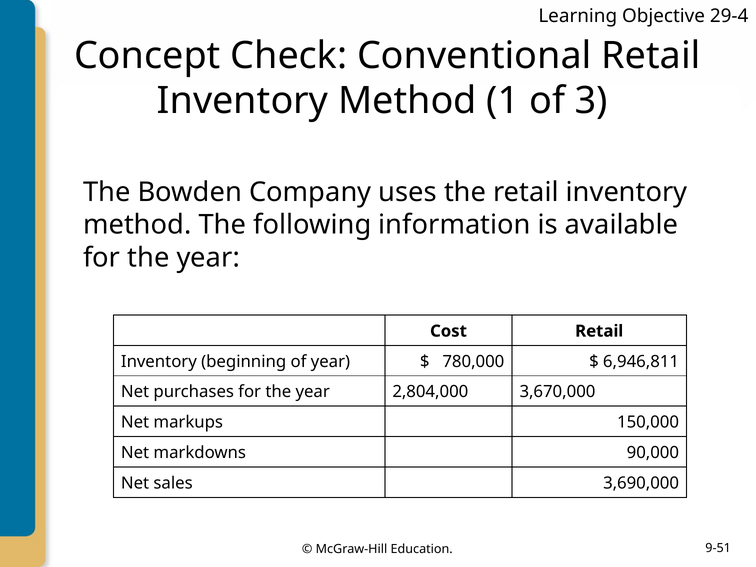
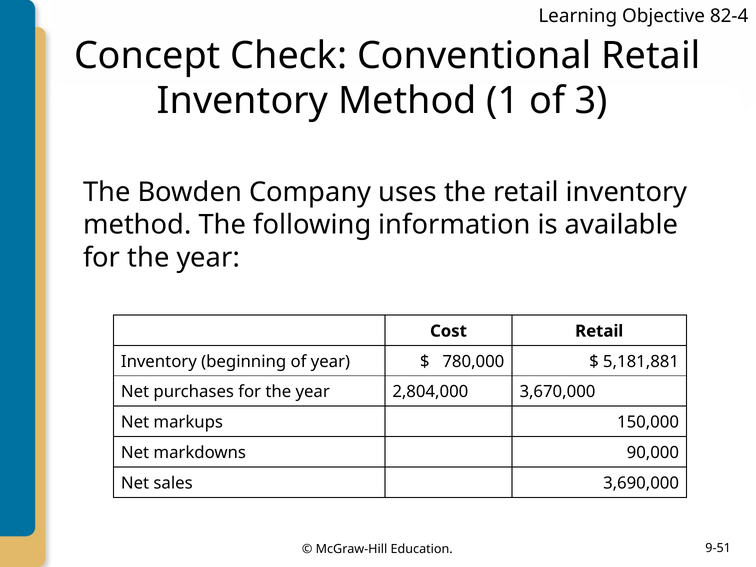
29-4: 29-4 -> 82-4
6,946,811: 6,946,811 -> 5,181,881
